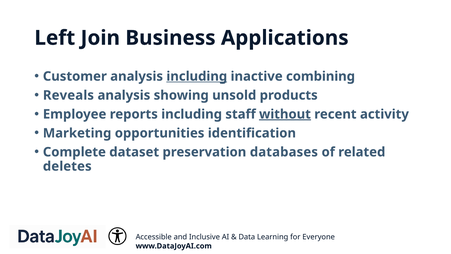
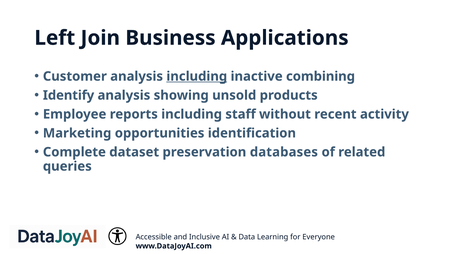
Reveals: Reveals -> Identify
without underline: present -> none
deletes: deletes -> queries
